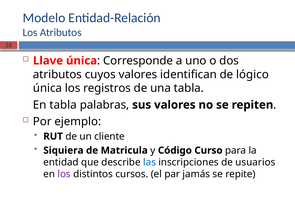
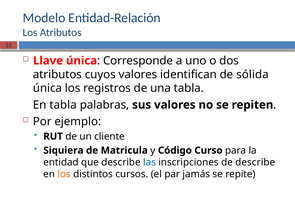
lógico: lógico -> sólida
de usuarios: usuarios -> describe
los at (64, 174) colour: purple -> orange
